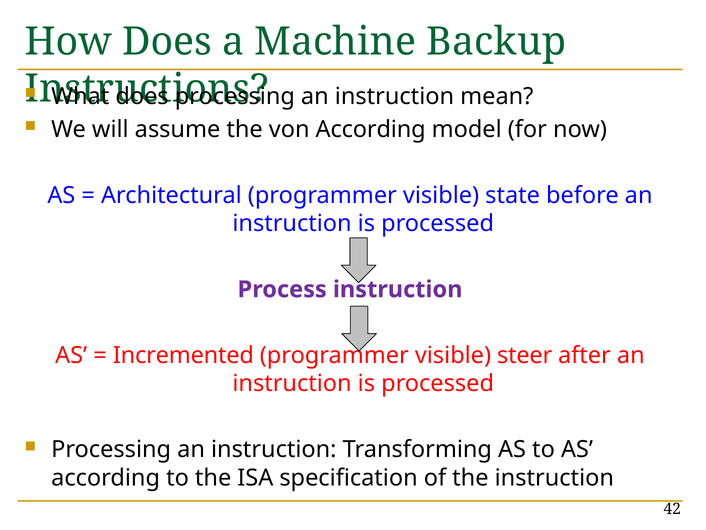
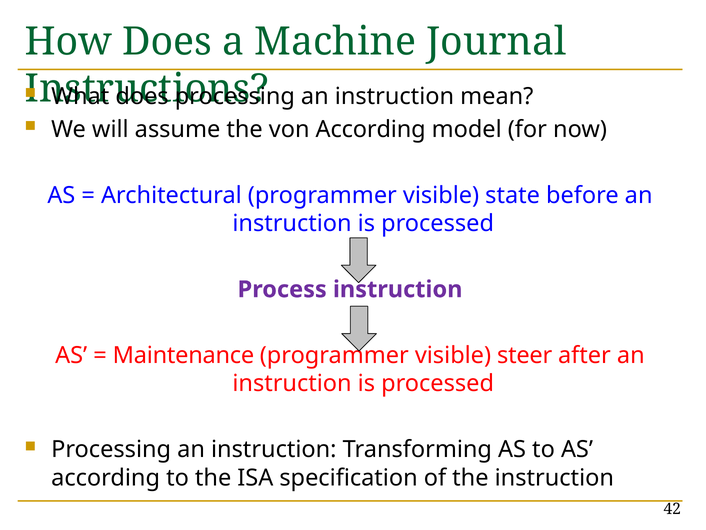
Backup: Backup -> Journal
Incremented: Incremented -> Maintenance
